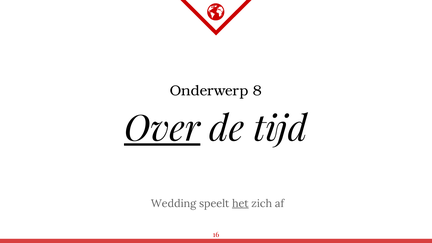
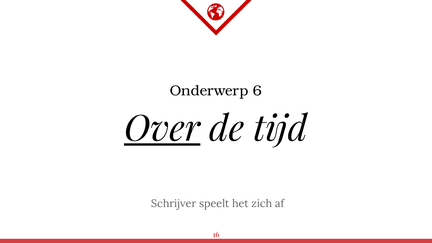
8: 8 -> 6
Wedding: Wedding -> Schrijver
het underline: present -> none
